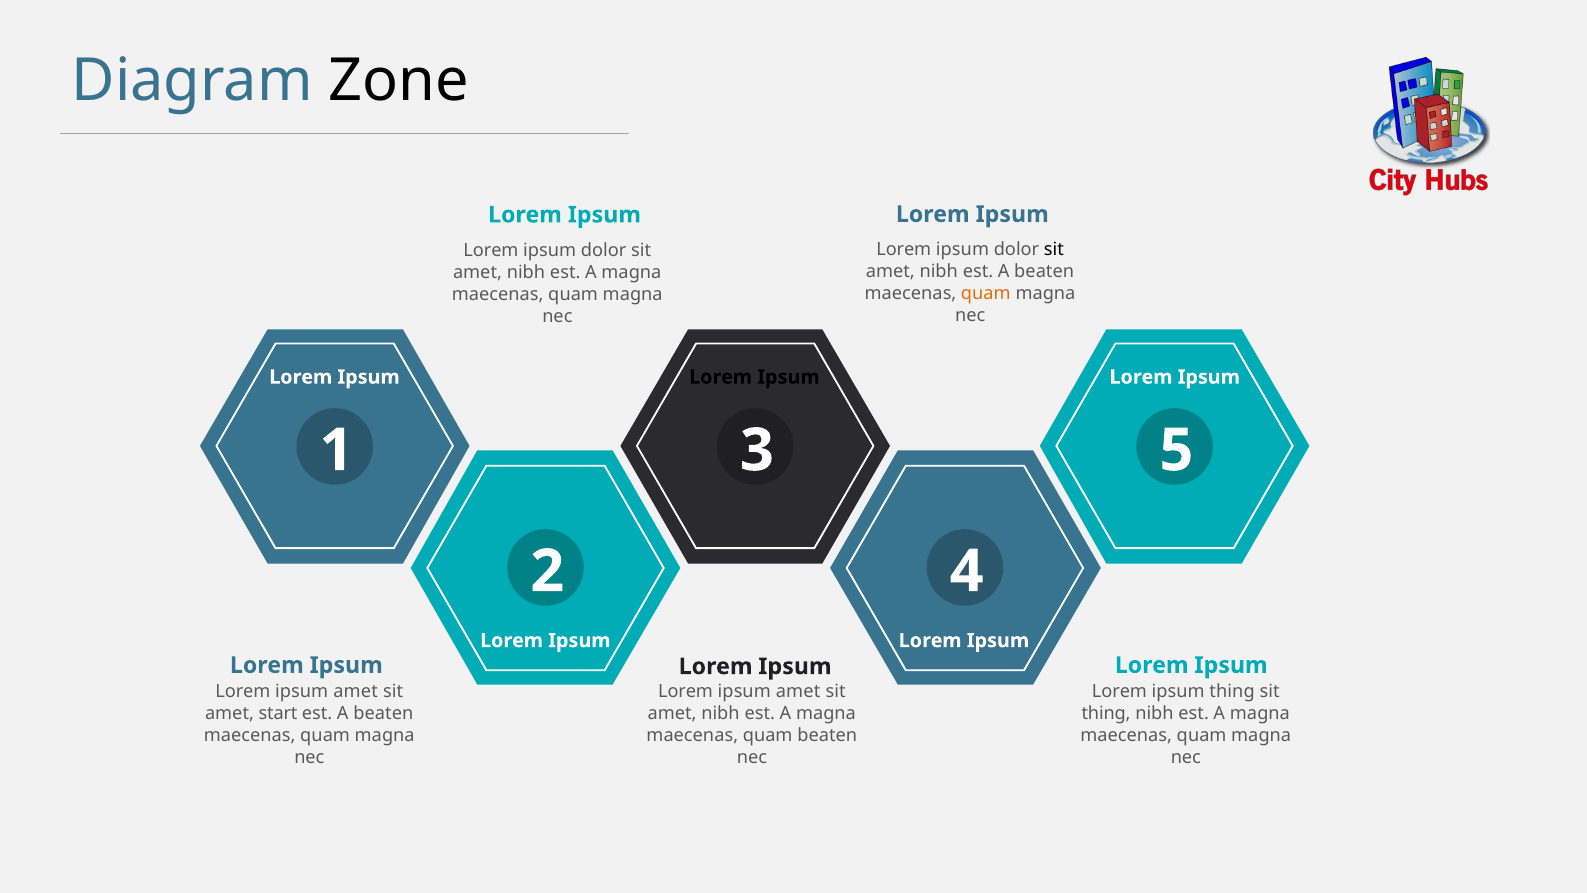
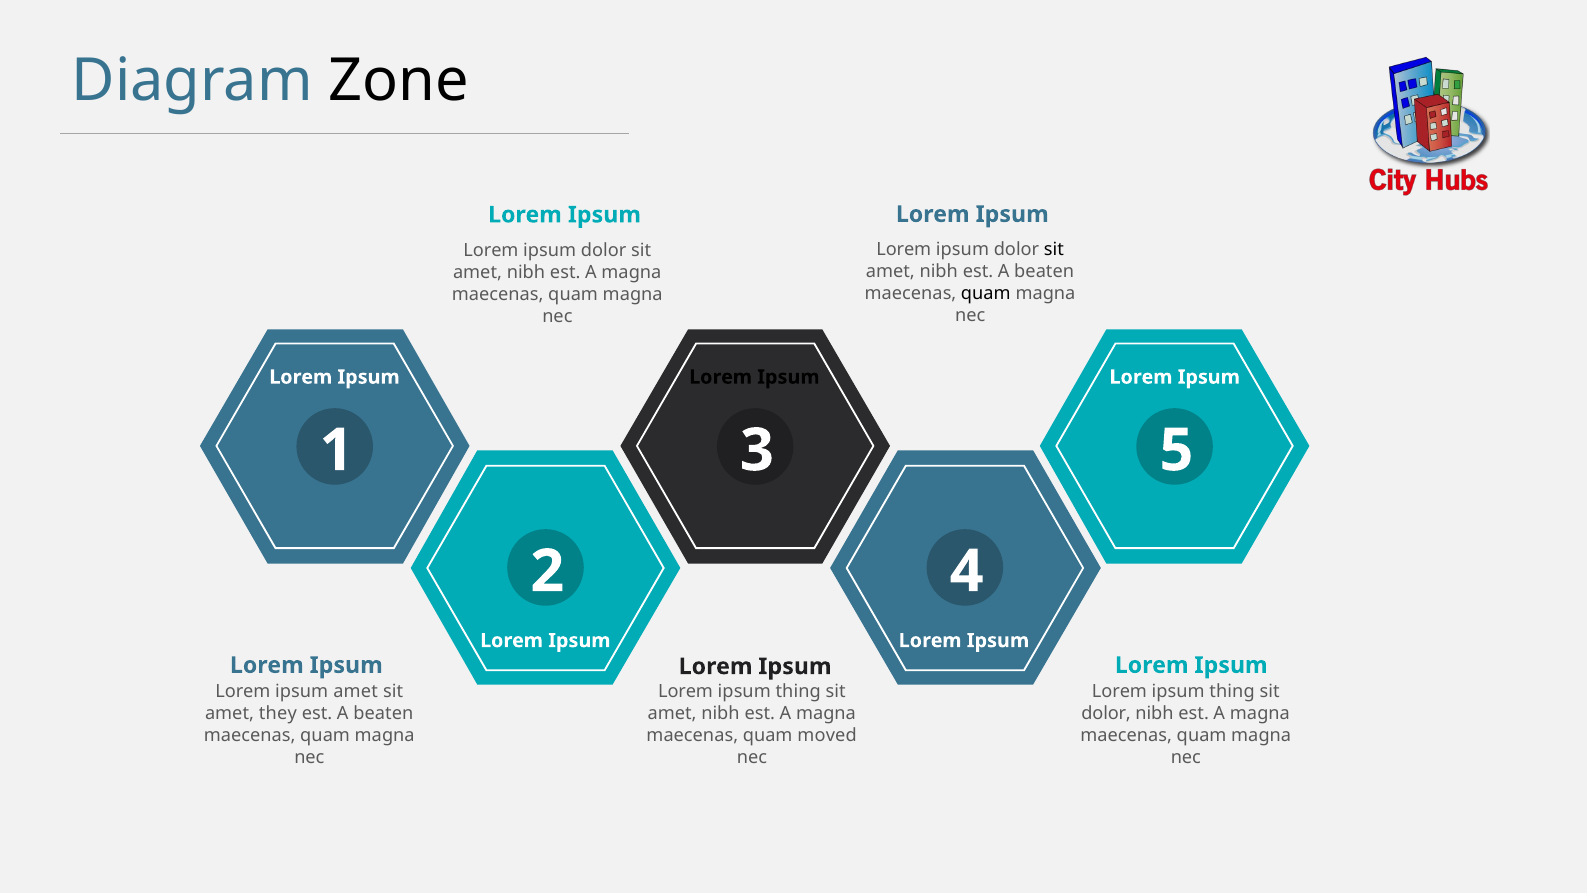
quam at (986, 293) colour: orange -> black
amet at (798, 691): amet -> thing
thing at (1106, 713): thing -> dolor
start: start -> they
quam beaten: beaten -> moved
